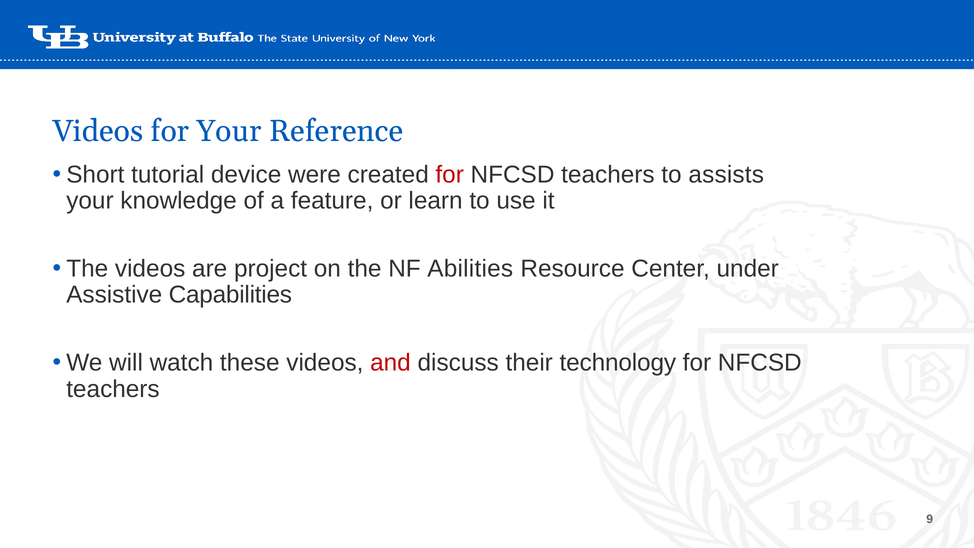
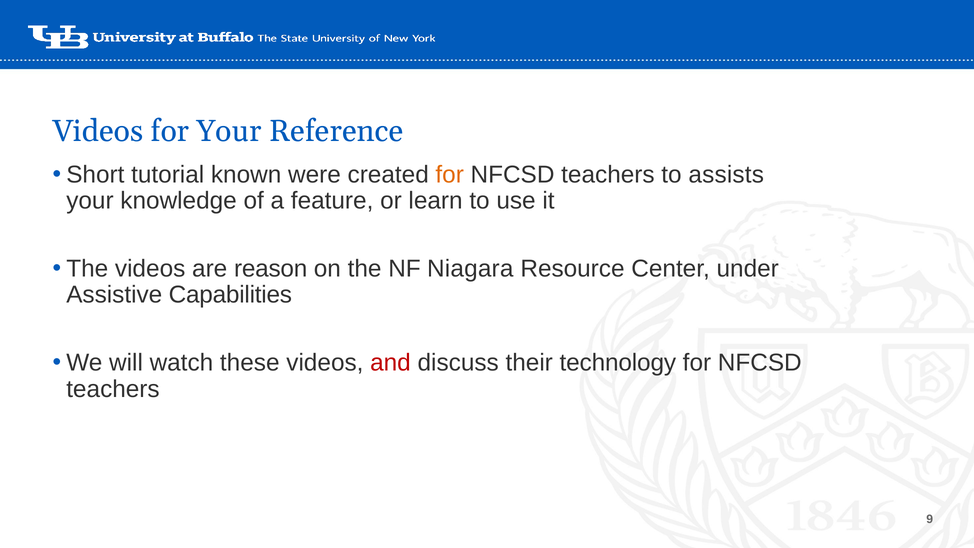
device: device -> known
for at (450, 174) colour: red -> orange
project: project -> reason
Abilities: Abilities -> Niagara
